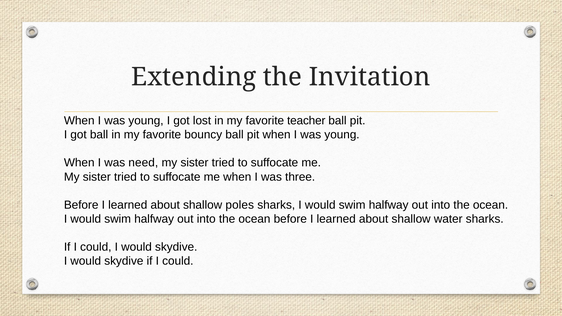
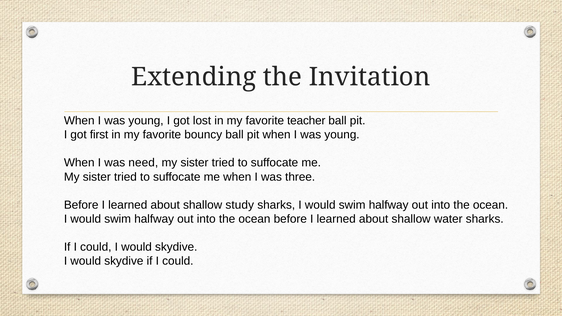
got ball: ball -> first
poles: poles -> study
